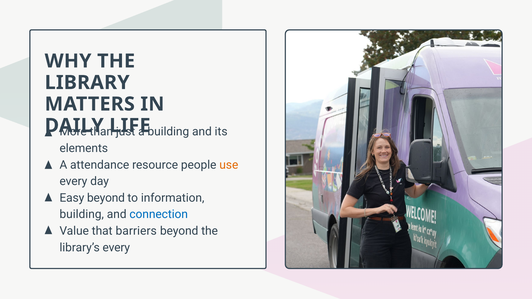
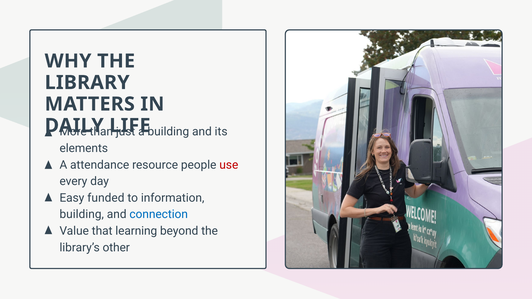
use colour: orange -> red
Easy beyond: beyond -> funded
barriers: barriers -> learning
library’s every: every -> other
